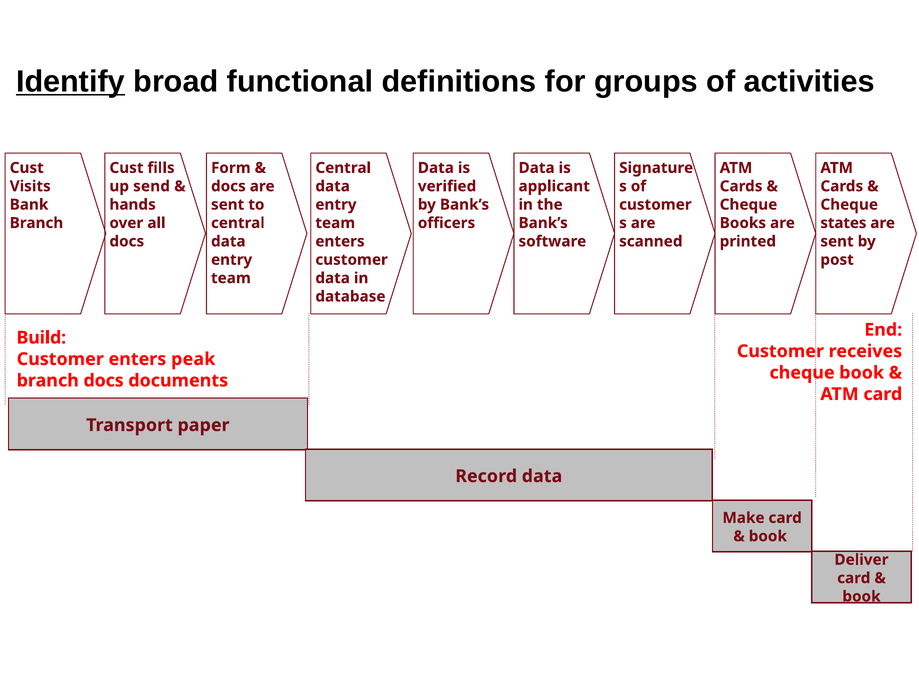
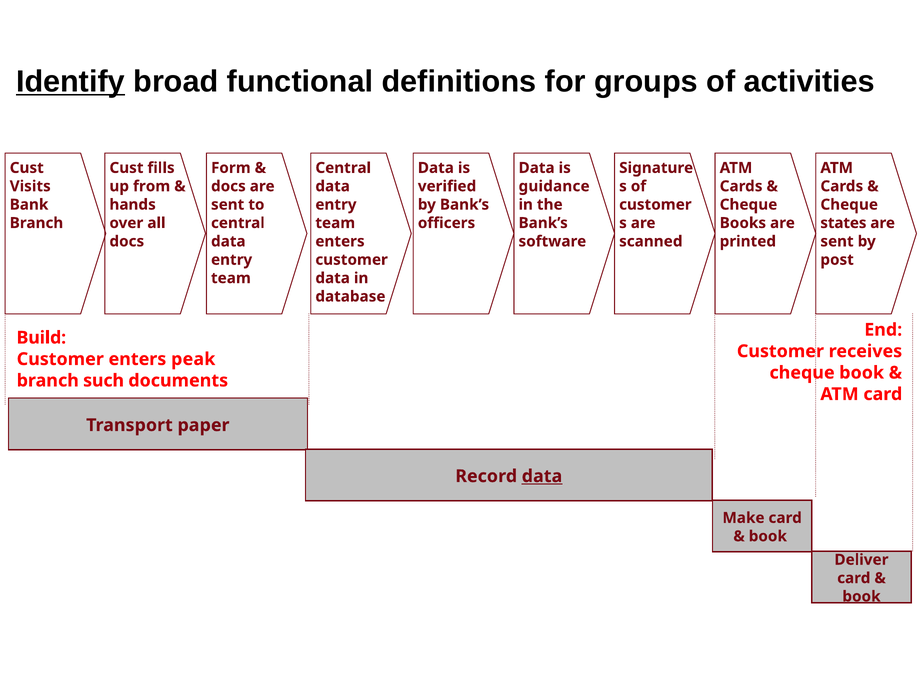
send: send -> from
applicant: applicant -> guidance
branch docs: docs -> such
data at (542, 476) underline: none -> present
